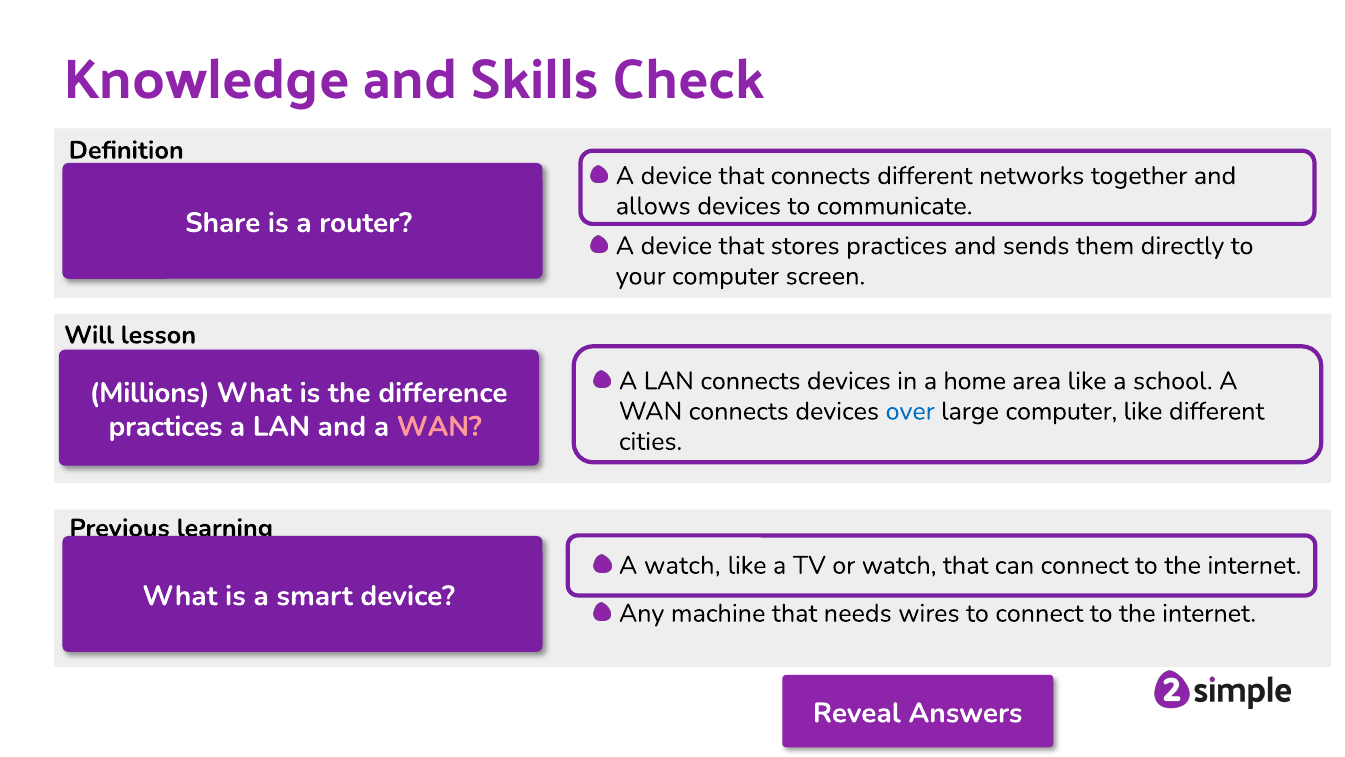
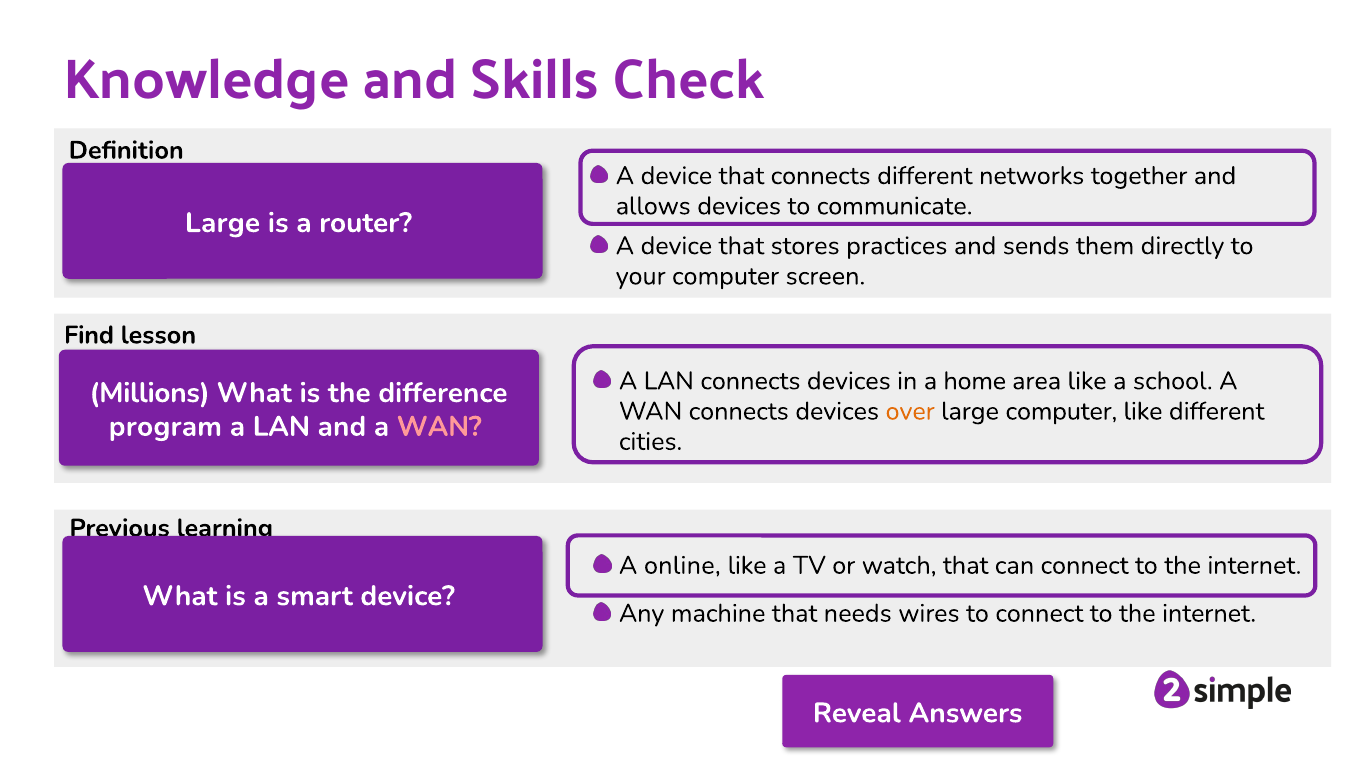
Share at (223, 223): Share -> Large
Will: Will -> Find
over colour: blue -> orange
practices at (166, 426): practices -> program
A watch: watch -> online
